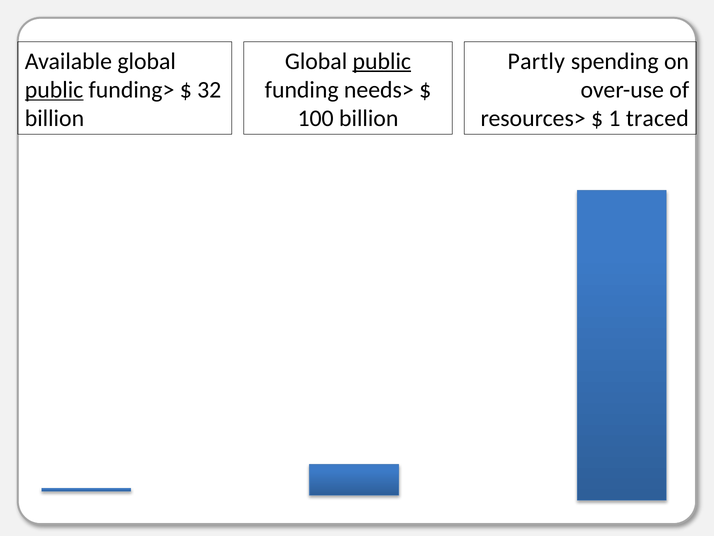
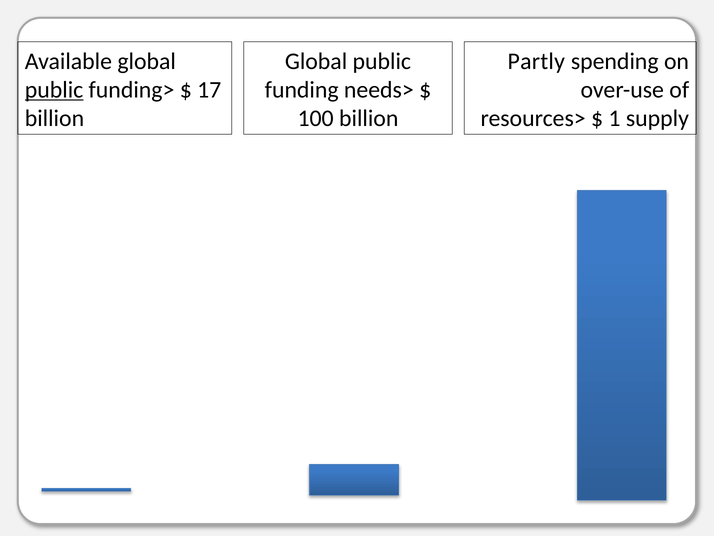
public at (382, 61) underline: present -> none
32: 32 -> 17
traced: traced -> supply
